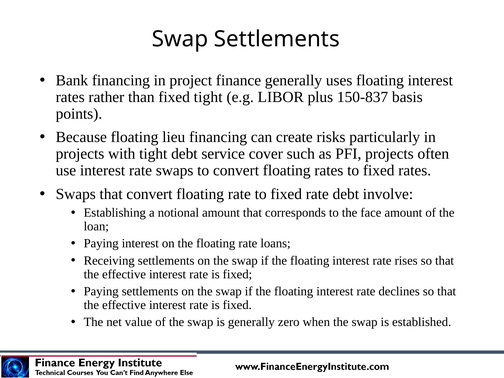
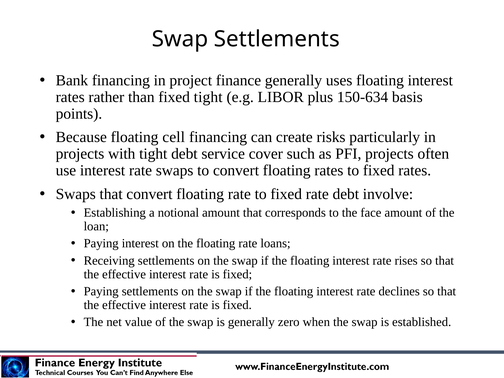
150-837: 150-837 -> 150-634
lieu: lieu -> cell
